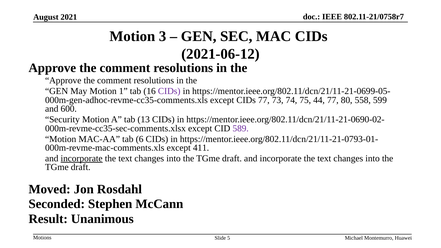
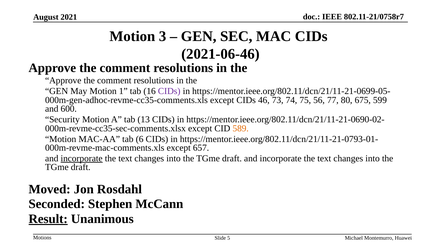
2021-06-12: 2021-06-12 -> 2021-06-46
CIDs 77: 77 -> 46
44: 44 -> 56
558: 558 -> 675
589 colour: purple -> orange
411: 411 -> 657
Result underline: none -> present
